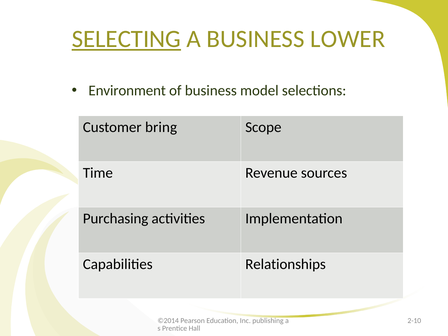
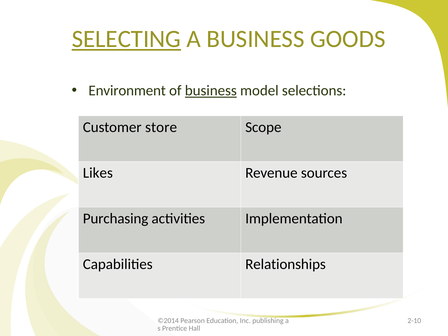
LOWER: LOWER -> GOODS
business at (211, 91) underline: none -> present
bring: bring -> store
Time: Time -> Likes
